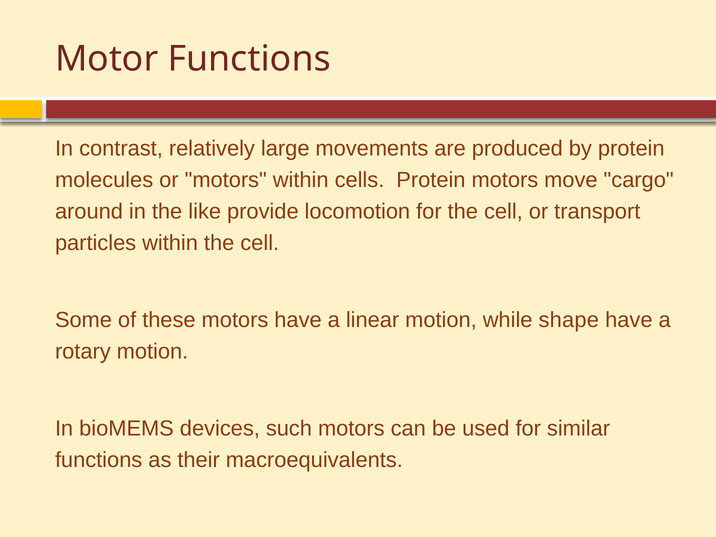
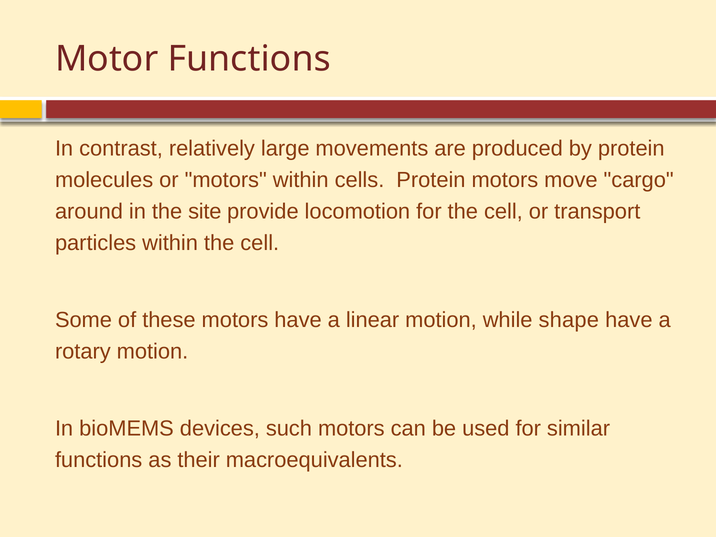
like: like -> site
